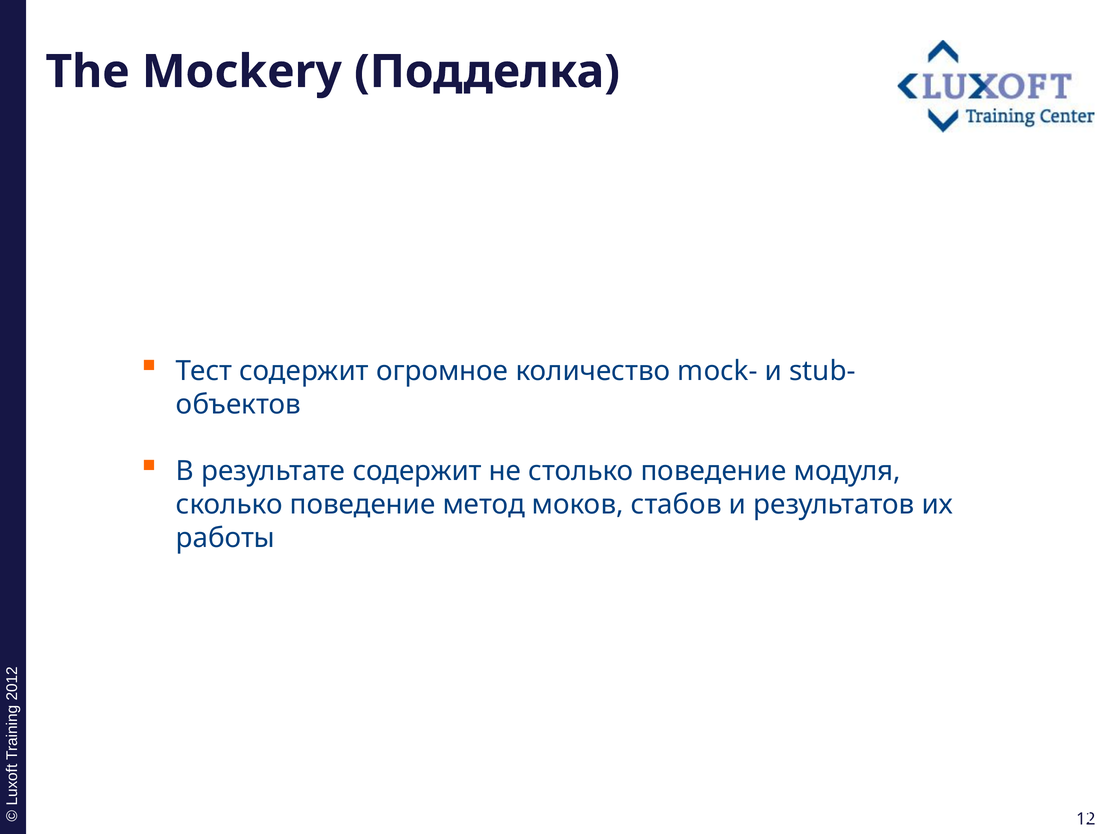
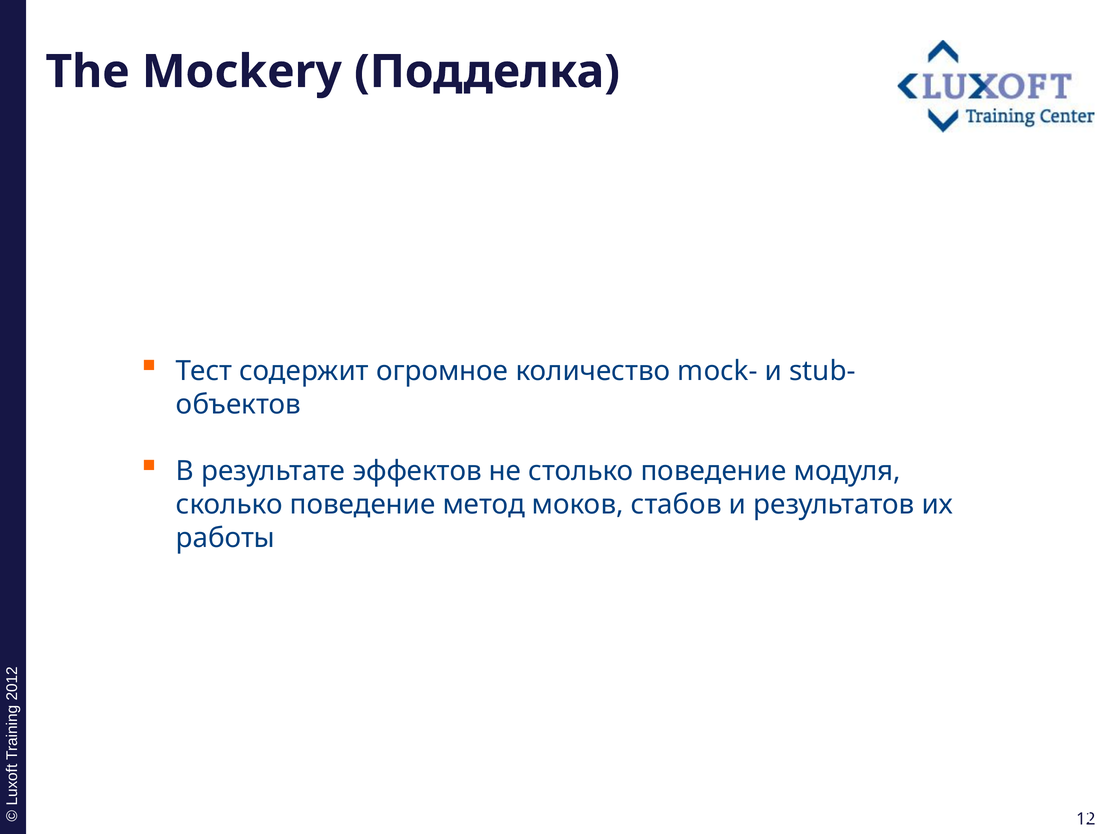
результате содержит: содержит -> эффектов
